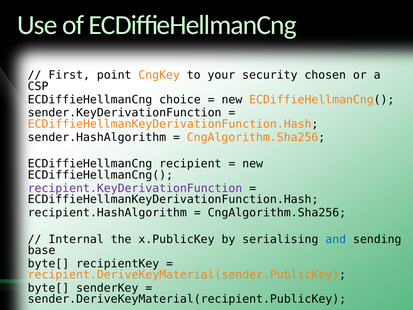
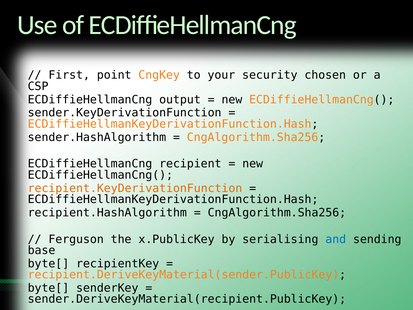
choice: choice -> output
recipient.KeyDerivationFunction colour: purple -> orange
Internal: Internal -> Ferguson
